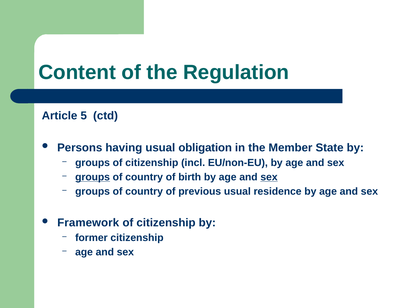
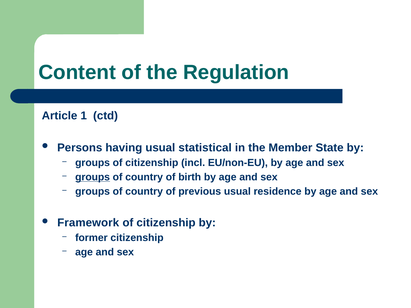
5: 5 -> 1
obligation: obligation -> statistical
sex at (269, 177) underline: present -> none
